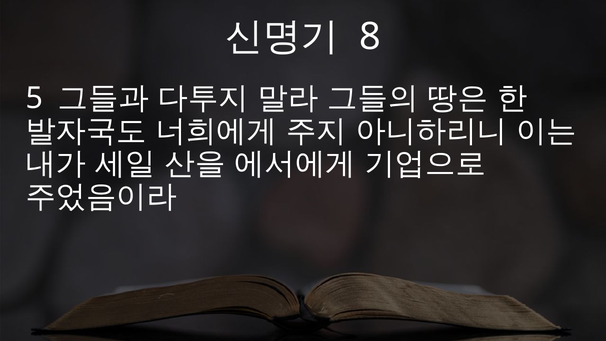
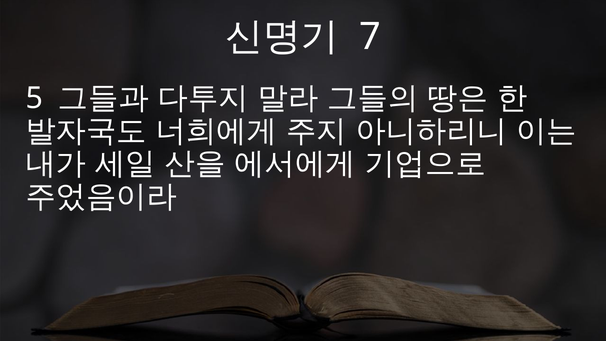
8: 8 -> 7
